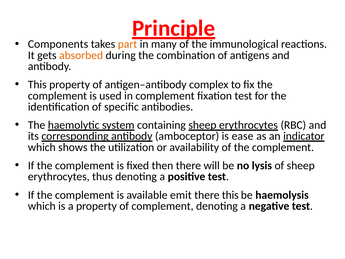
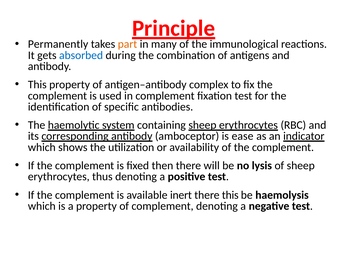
Components: Components -> Permanently
absorbed colour: orange -> blue
emit: emit -> inert
